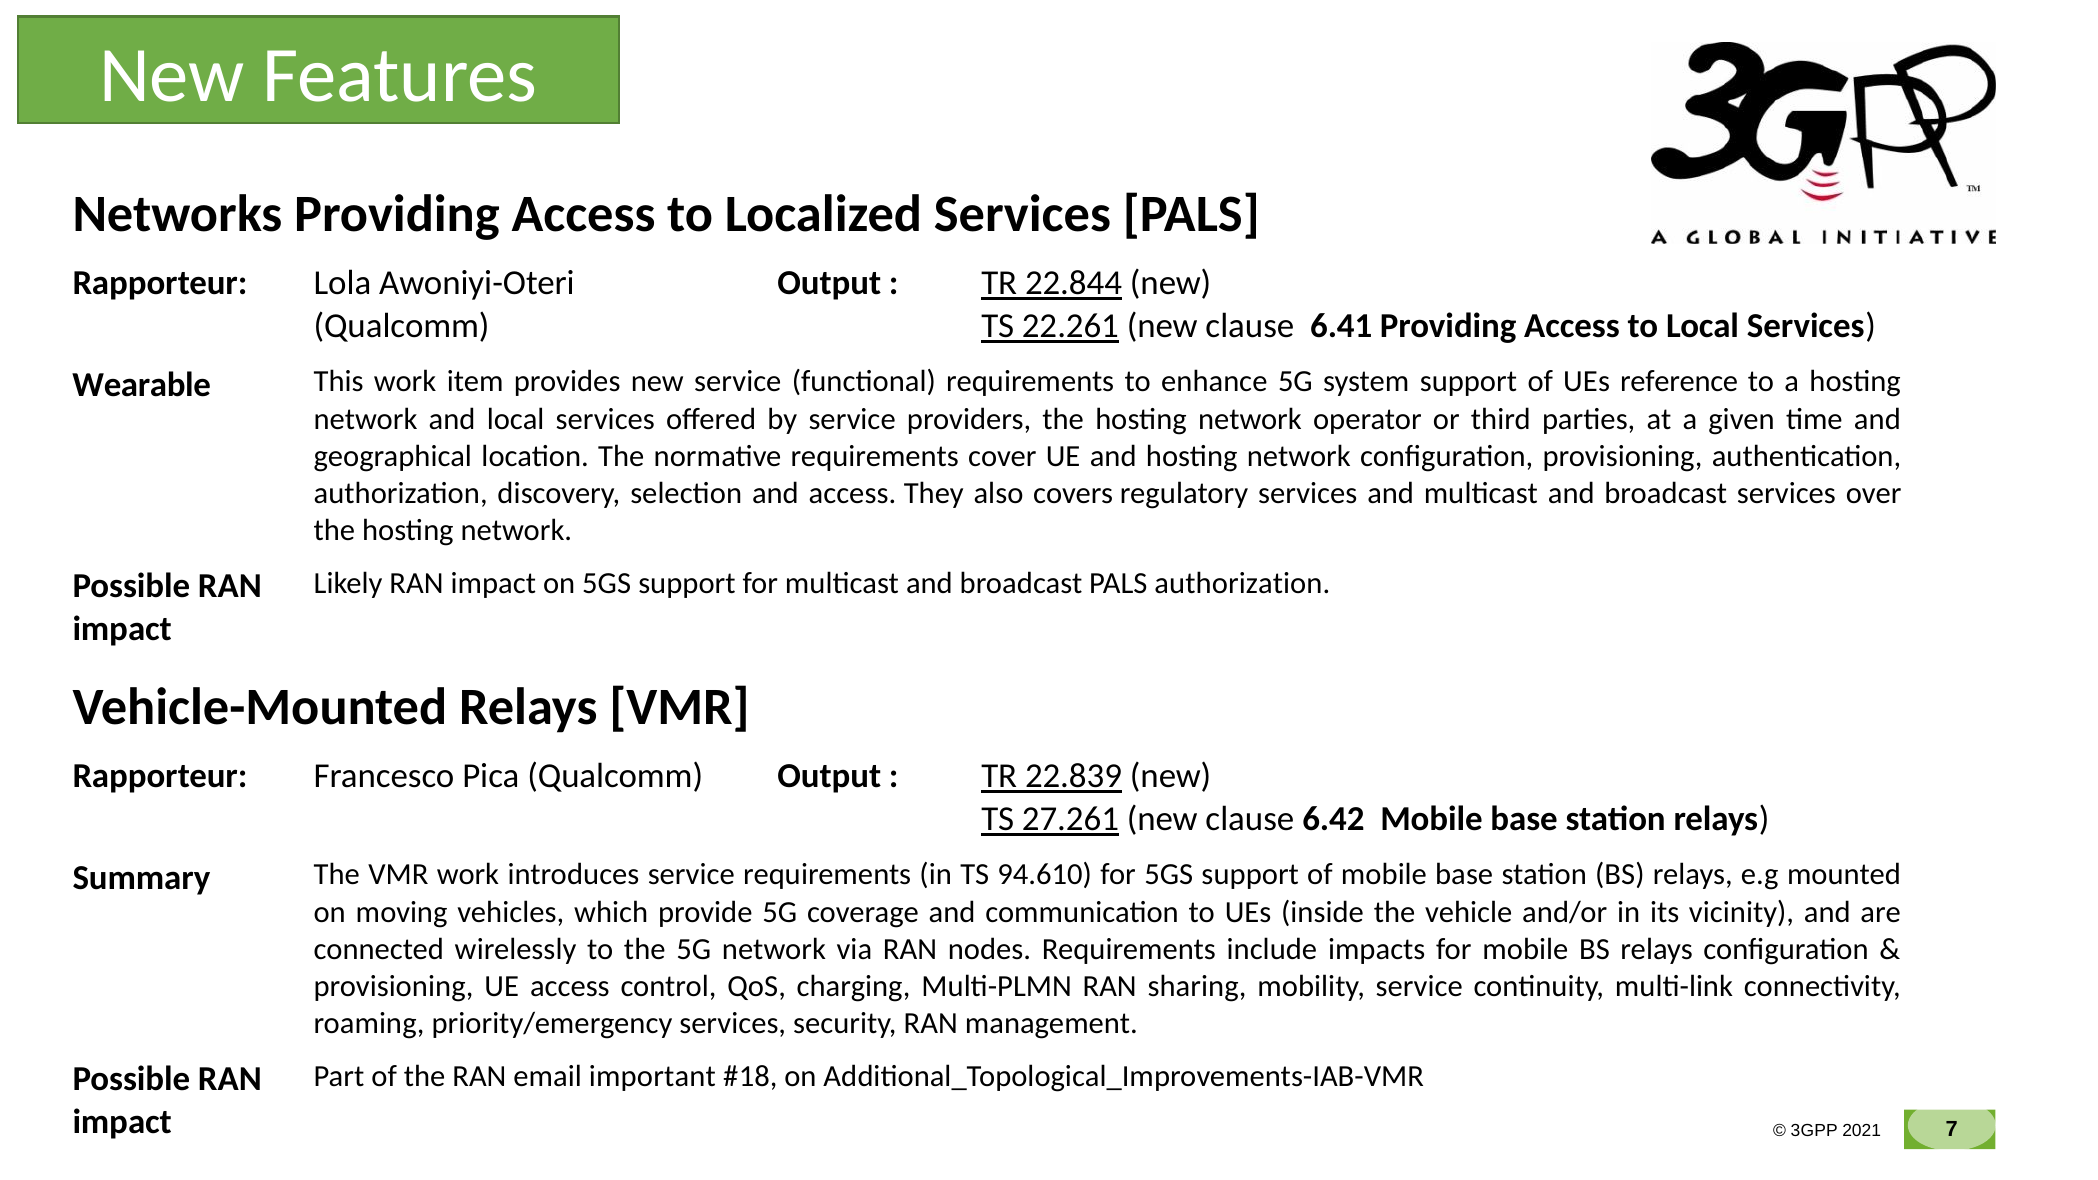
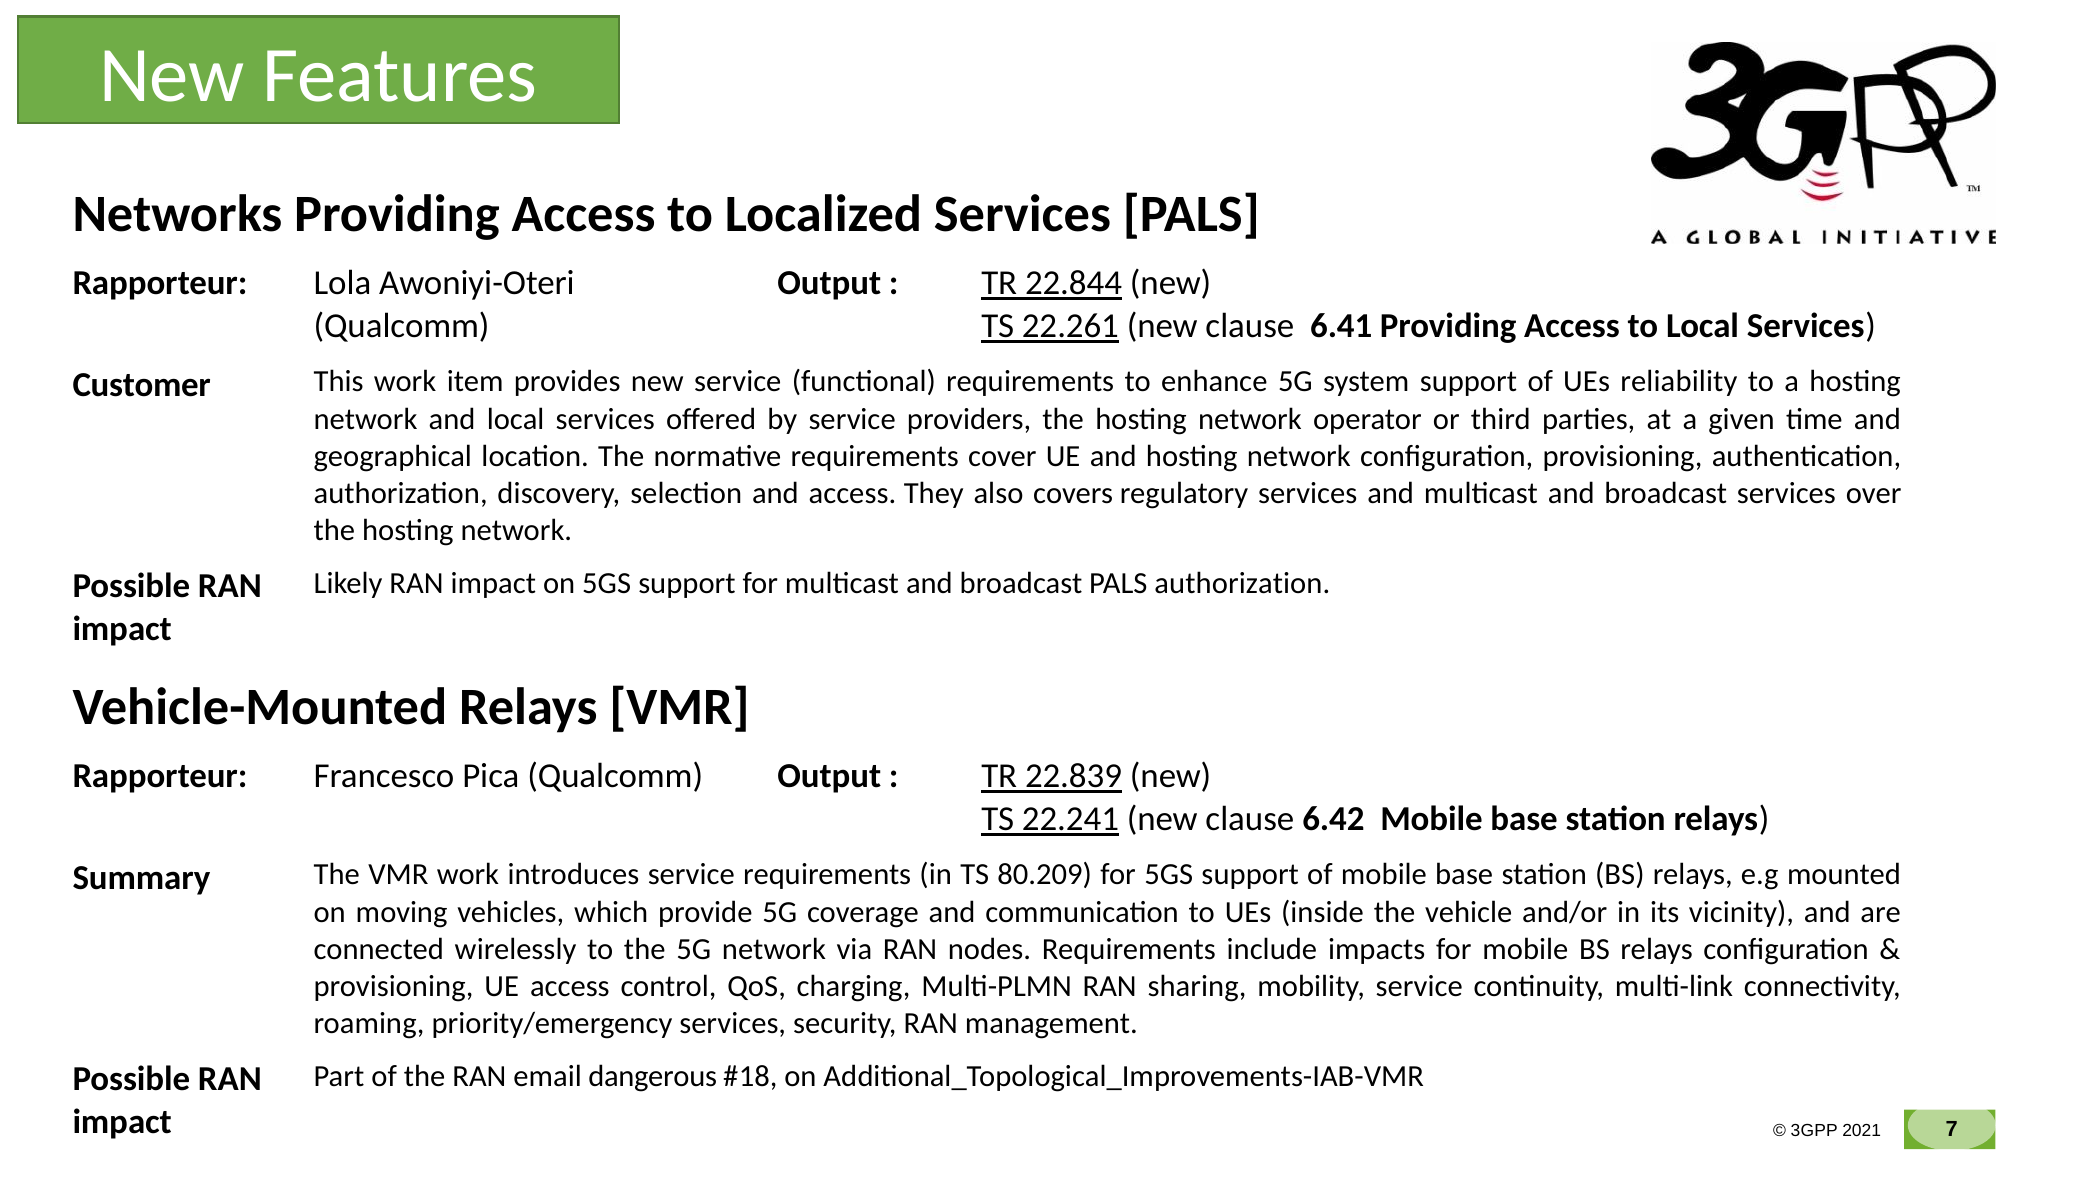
Wearable: Wearable -> Customer
reference: reference -> reliability
27.261: 27.261 -> 22.241
94.610: 94.610 -> 80.209
important: important -> dangerous
